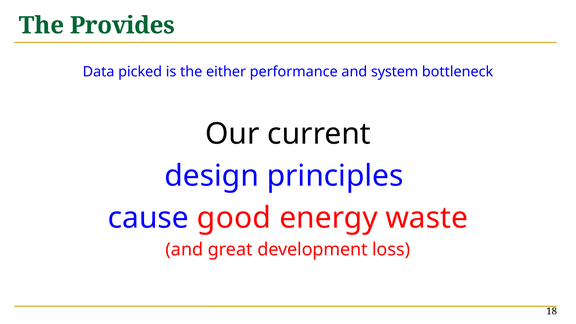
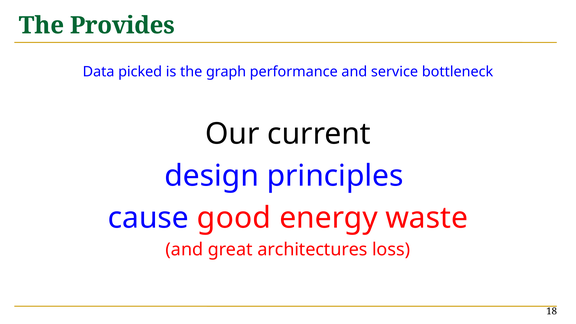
either: either -> graph
system: system -> service
development: development -> architectures
